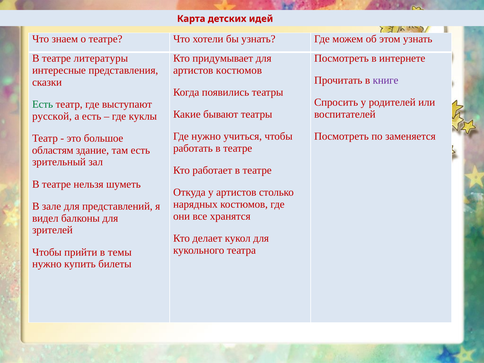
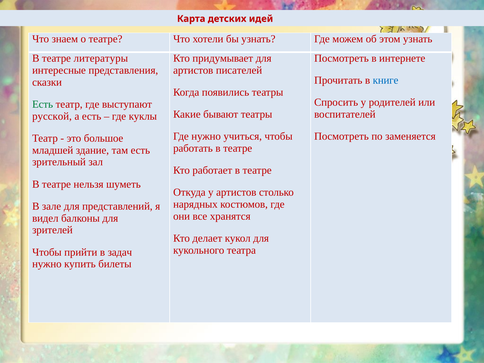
артистов костюмов: костюмов -> писателей
книге colour: purple -> blue
областям: областям -> младшей
темы: темы -> задач
